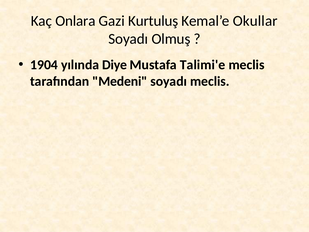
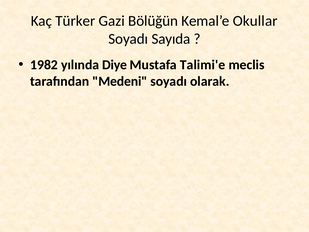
Onlara: Onlara -> Türker
Kurtuluş: Kurtuluş -> Bölüğün
Olmuş: Olmuş -> Sayıda
1904: 1904 -> 1982
soyadı meclis: meclis -> olarak
